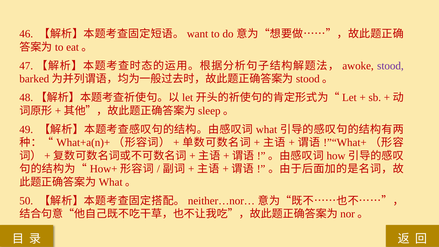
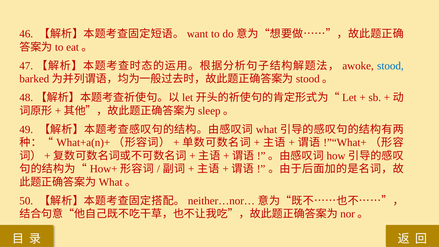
stood colour: purple -> blue
